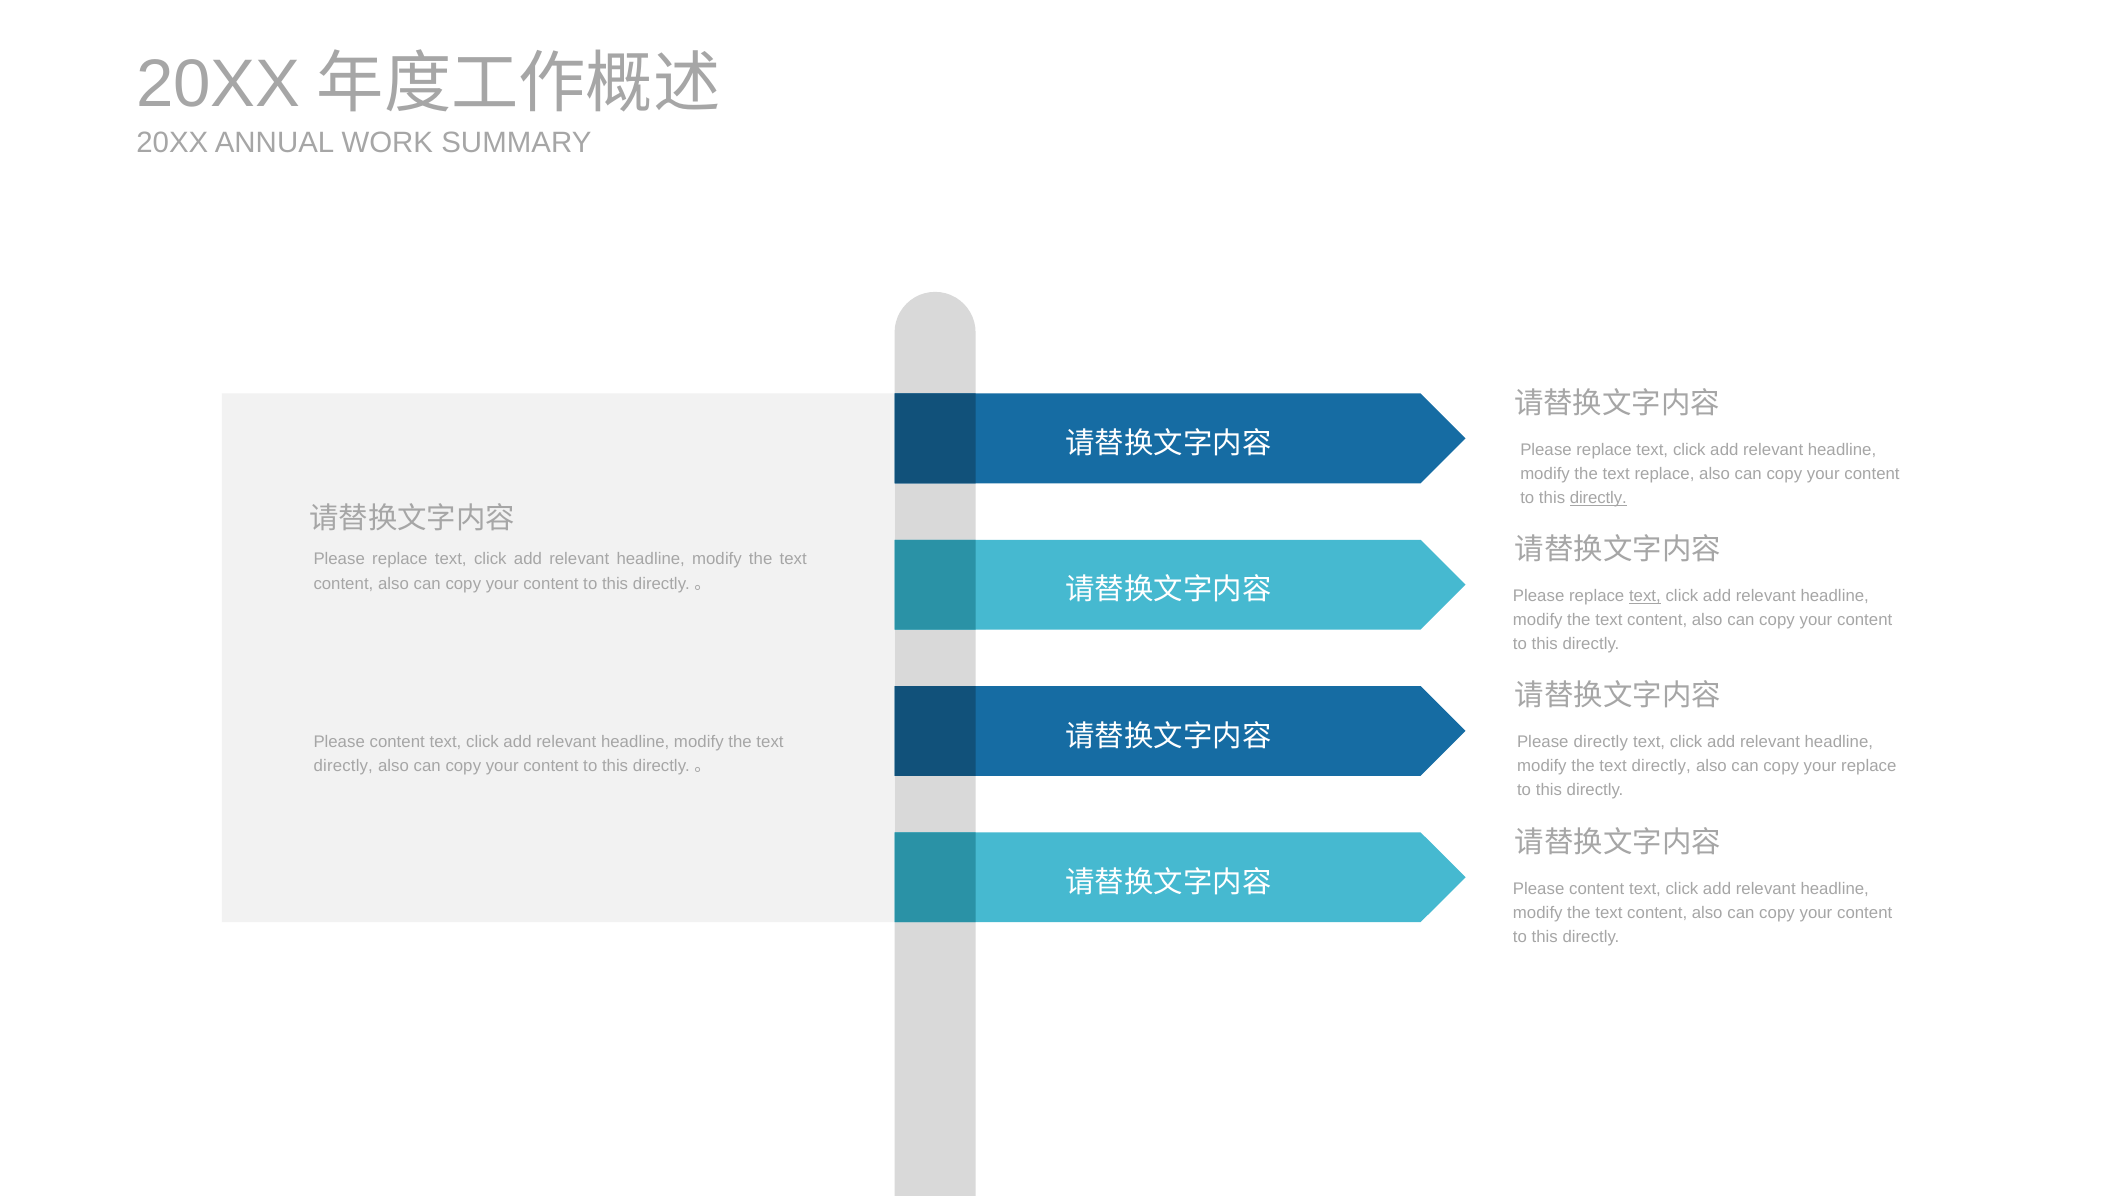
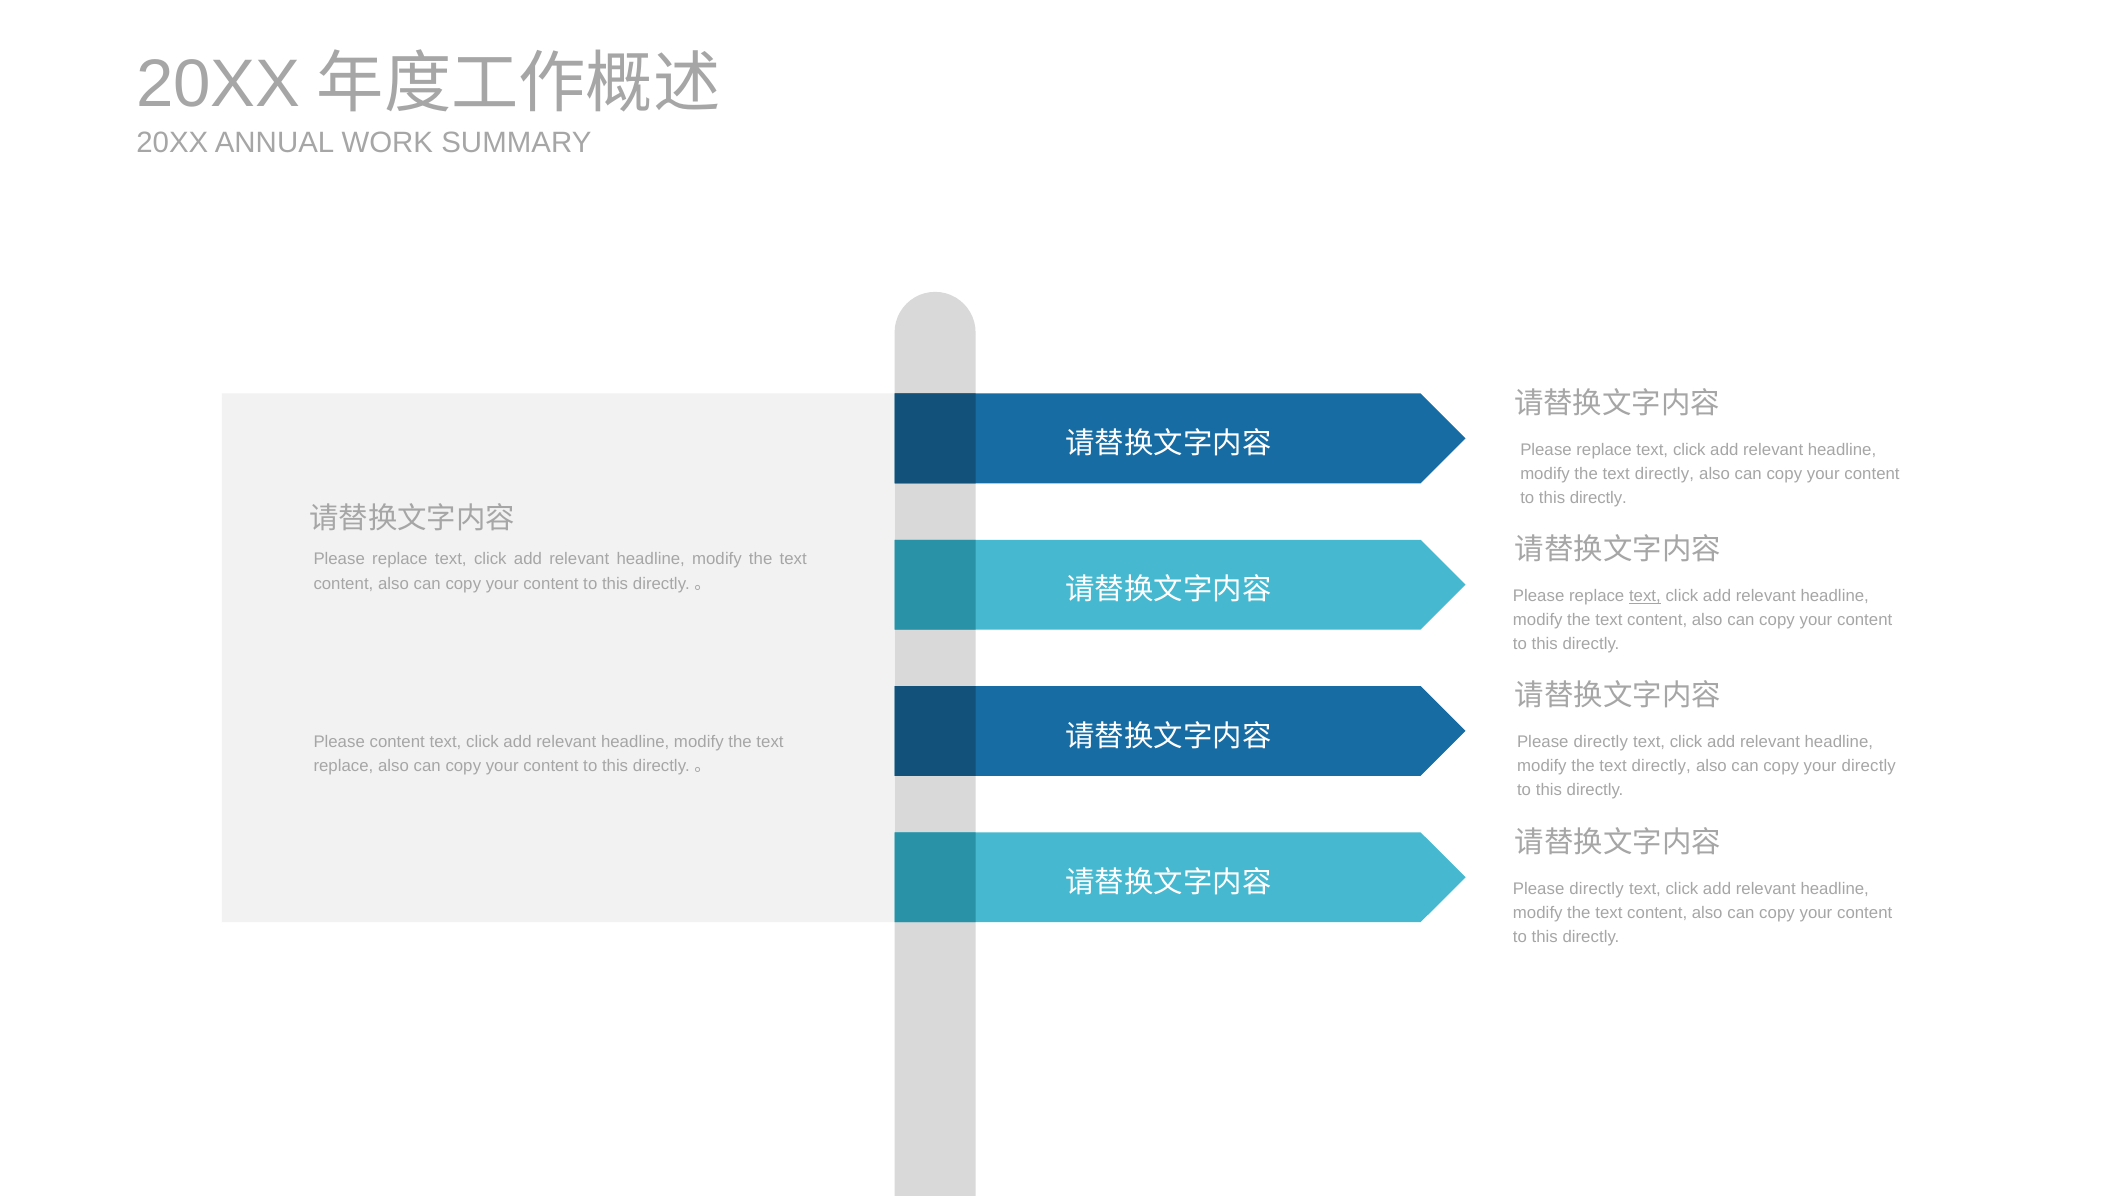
replace at (1665, 474): replace -> directly
directly at (1598, 498) underline: present -> none
directly at (343, 766): directly -> replace
your replace: replace -> directly
content at (1597, 889): content -> directly
